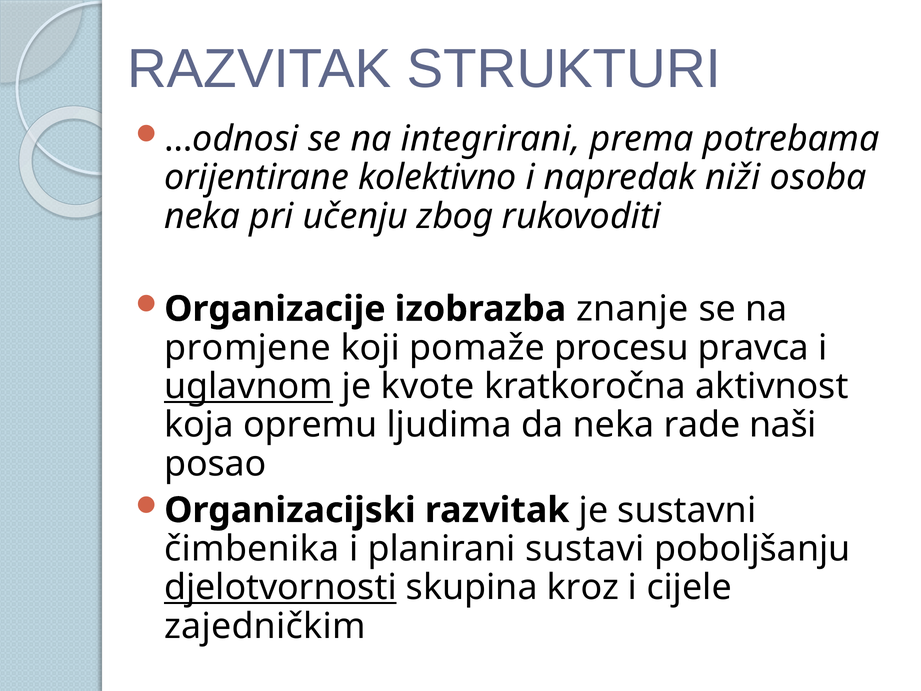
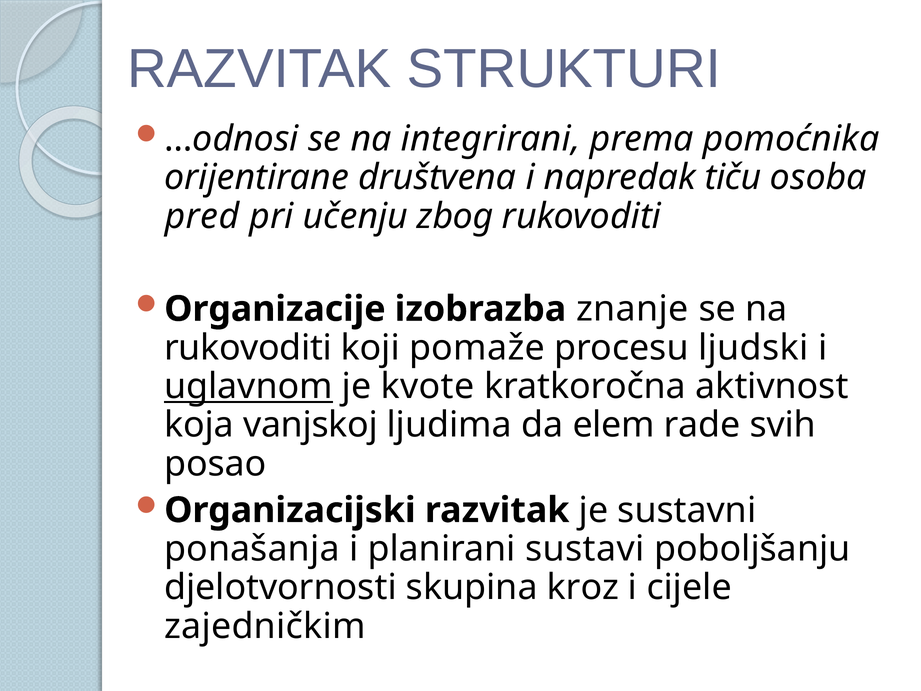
potrebama: potrebama -> pomoćnika
kolektivno: kolektivno -> društvena
niži: niži -> tiču
neka at (202, 216): neka -> pred
promjene at (248, 348): promjene -> rukovoditi
pravca: pravca -> ljudski
opremu: opremu -> vanjskoj
da neka: neka -> elem
naši: naši -> svih
čimbenika: čimbenika -> ponašanja
djelotvornosti underline: present -> none
